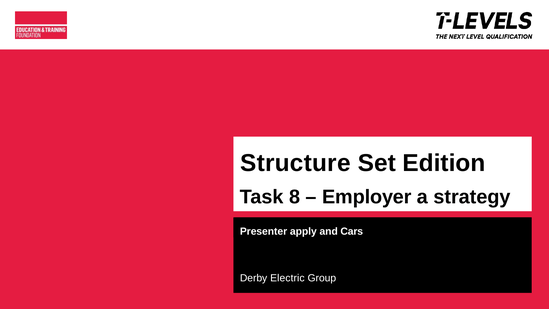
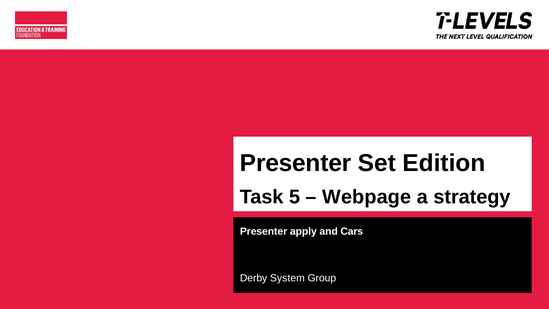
Structure at (295, 163): Structure -> Presenter
8: 8 -> 5
Employer: Employer -> Webpage
Electric: Electric -> System
